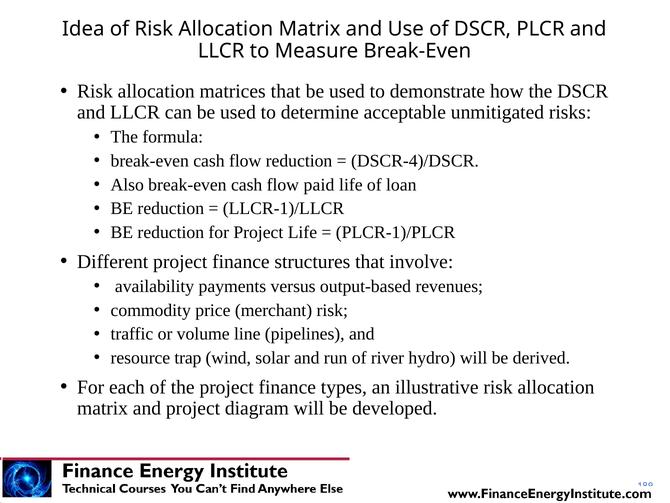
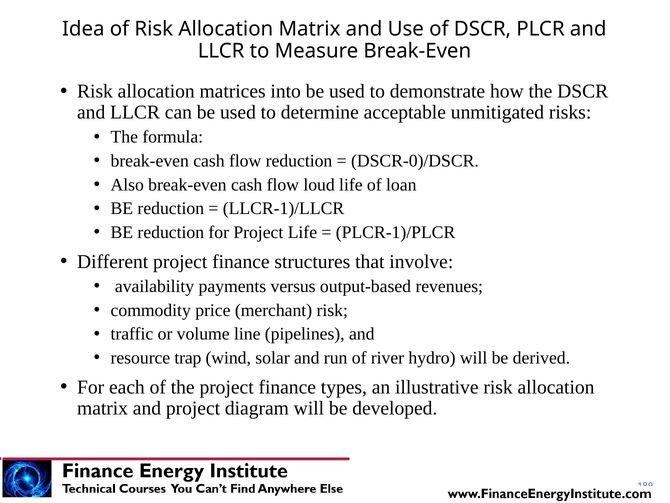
matrices that: that -> into
DSCR-4)/DSCR: DSCR-4)/DSCR -> DSCR-0)/DSCR
paid: paid -> loud
